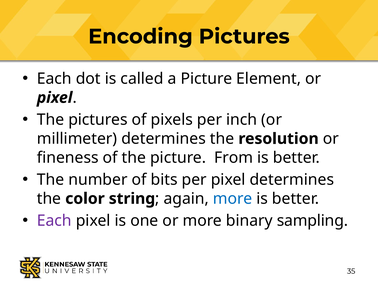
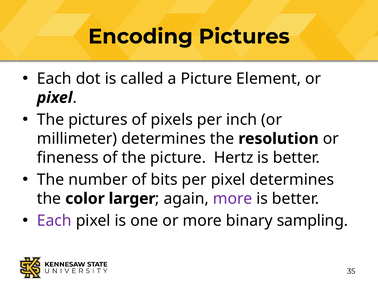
From: From -> Hertz
string: string -> larger
more at (233, 198) colour: blue -> purple
